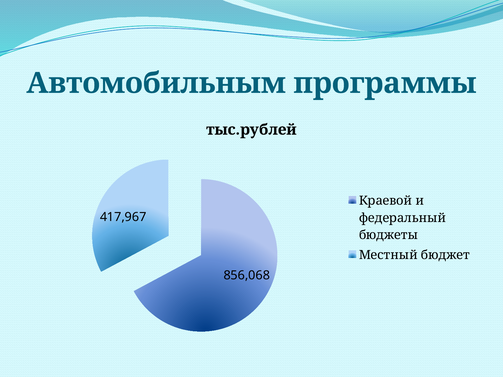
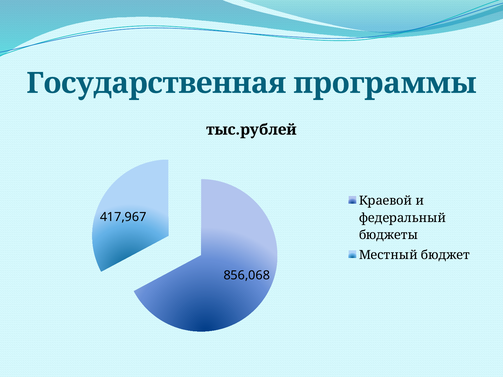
Автомобильным: Автомобильным -> Государственная
